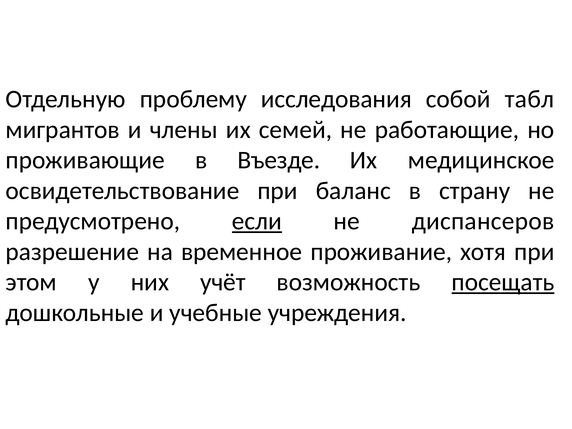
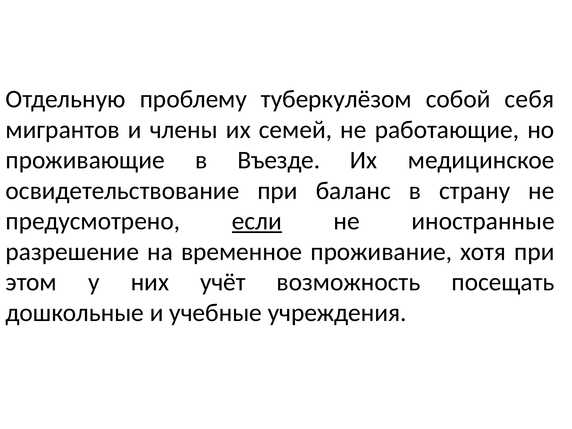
исследования: исследования -> туберкулёзом
табл: табл -> себя
диспансеров: диспансеров -> иностранные
посещать underline: present -> none
